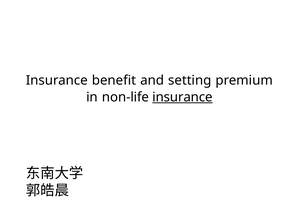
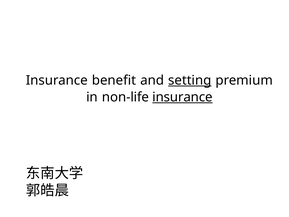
setting underline: none -> present
